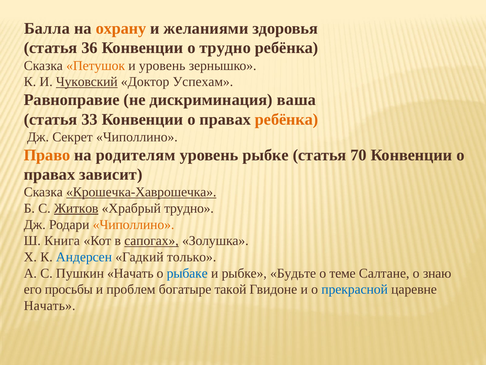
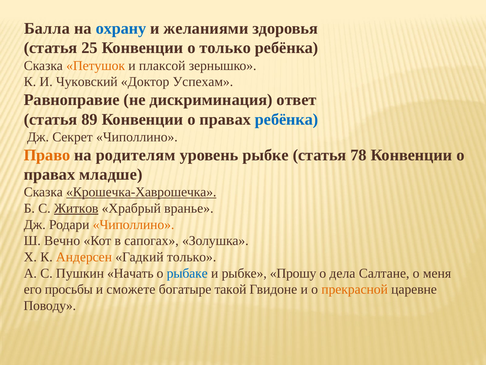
охрану colour: orange -> blue
36: 36 -> 25
о трудно: трудно -> только
и уровень: уровень -> плаксой
Чуковский underline: present -> none
ваша: ваша -> ответ
33: 33 -> 89
ребёнка at (287, 119) colour: orange -> blue
70: 70 -> 78
зависит: зависит -> младше
Храбрый трудно: трудно -> вранье
Книга: Книга -> Вечно
сапогах underline: present -> none
Андерсен colour: blue -> orange
Будьте: Будьте -> Прошу
теме: теме -> дела
знаю: знаю -> меня
проблем: проблем -> сможете
прекрасной colour: blue -> orange
Начать at (50, 305): Начать -> Поводу
